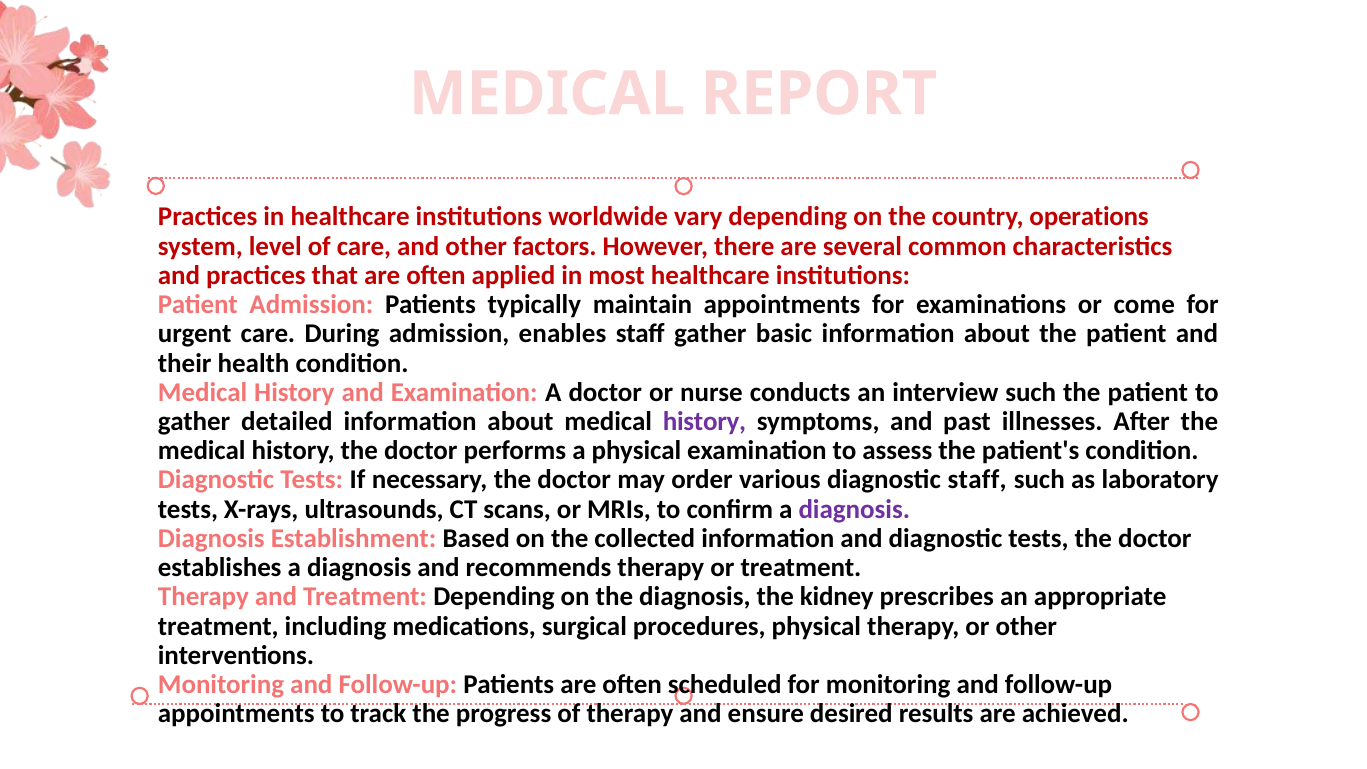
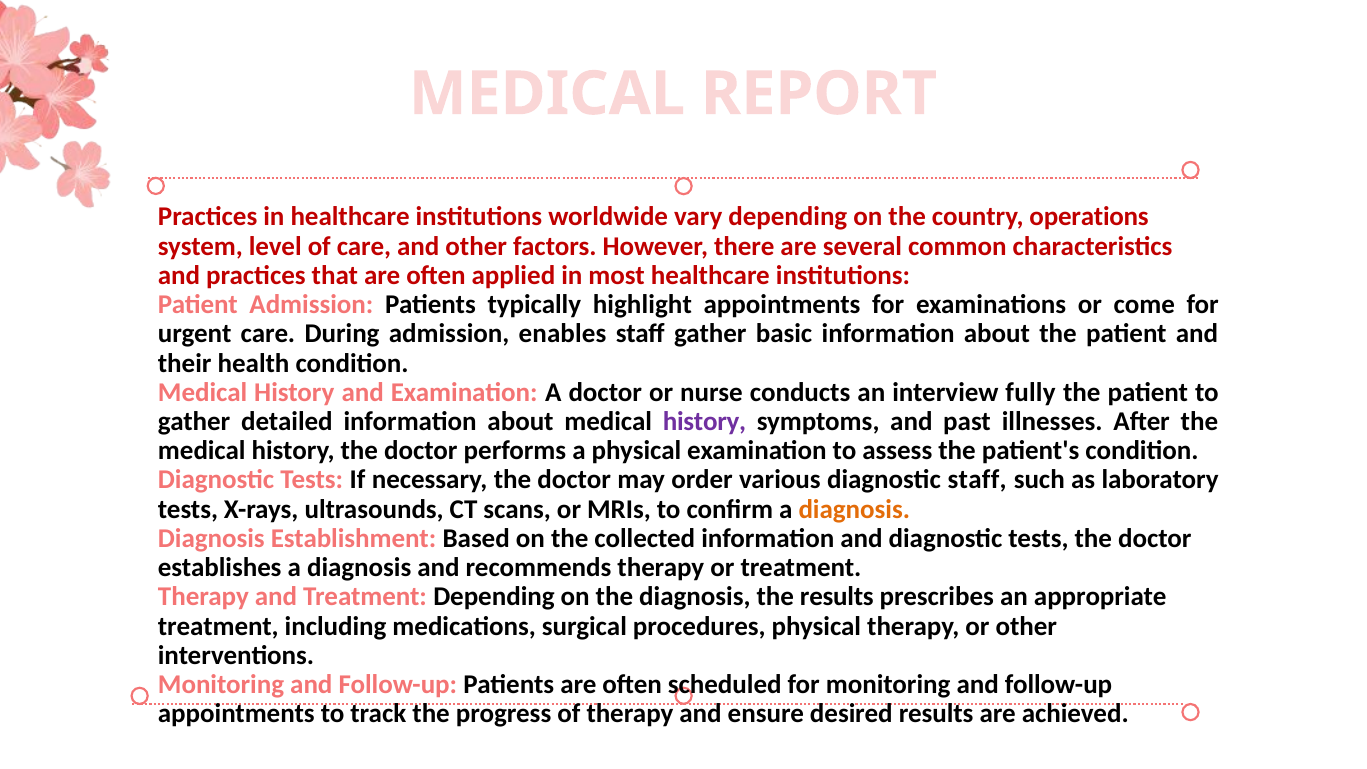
maintain: maintain -> highlight
interview such: such -> fully
diagnosis at (854, 509) colour: purple -> orange
the kidney: kidney -> results
